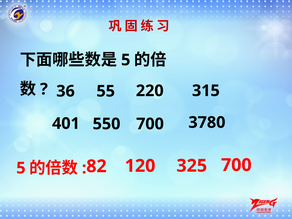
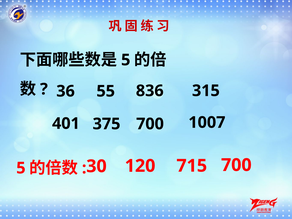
220: 220 -> 836
3780: 3780 -> 1007
550: 550 -> 375
82: 82 -> 30
325: 325 -> 715
